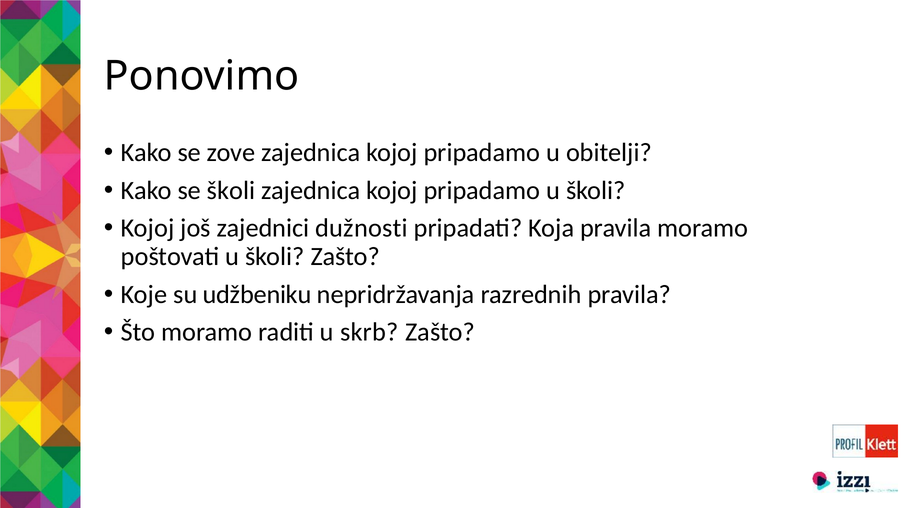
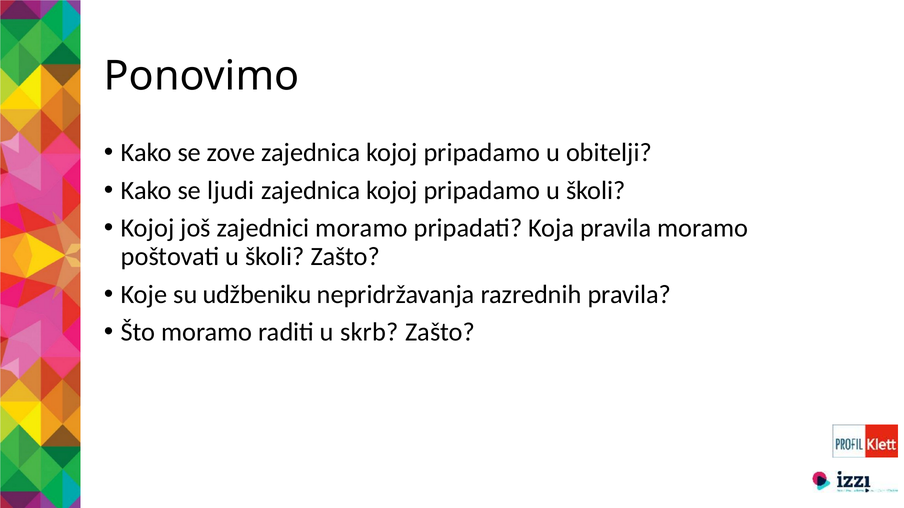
se školi: školi -> ljudi
zajednici dužnosti: dužnosti -> moramo
